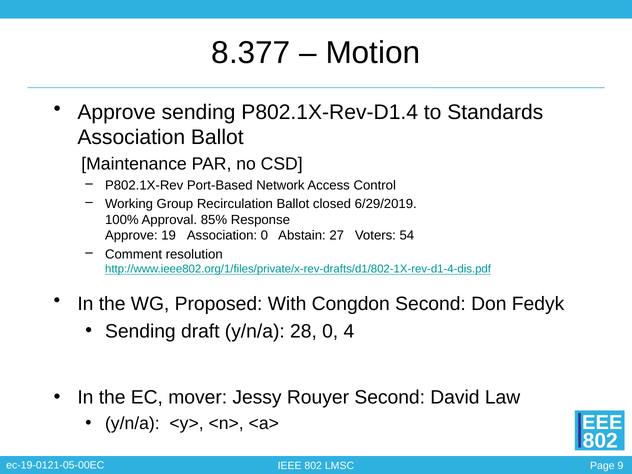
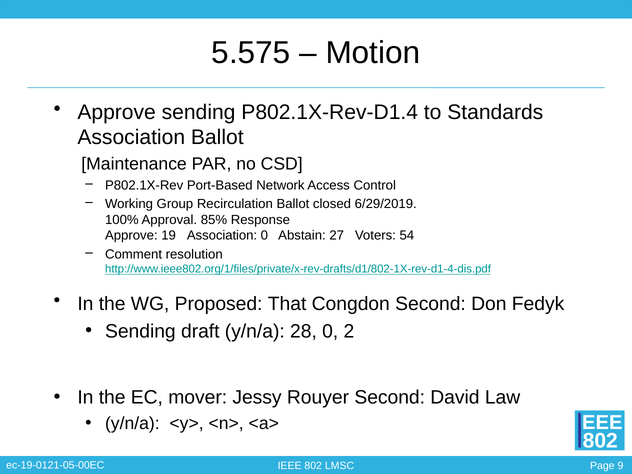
8.377: 8.377 -> 5.575
With: With -> That
4: 4 -> 2
